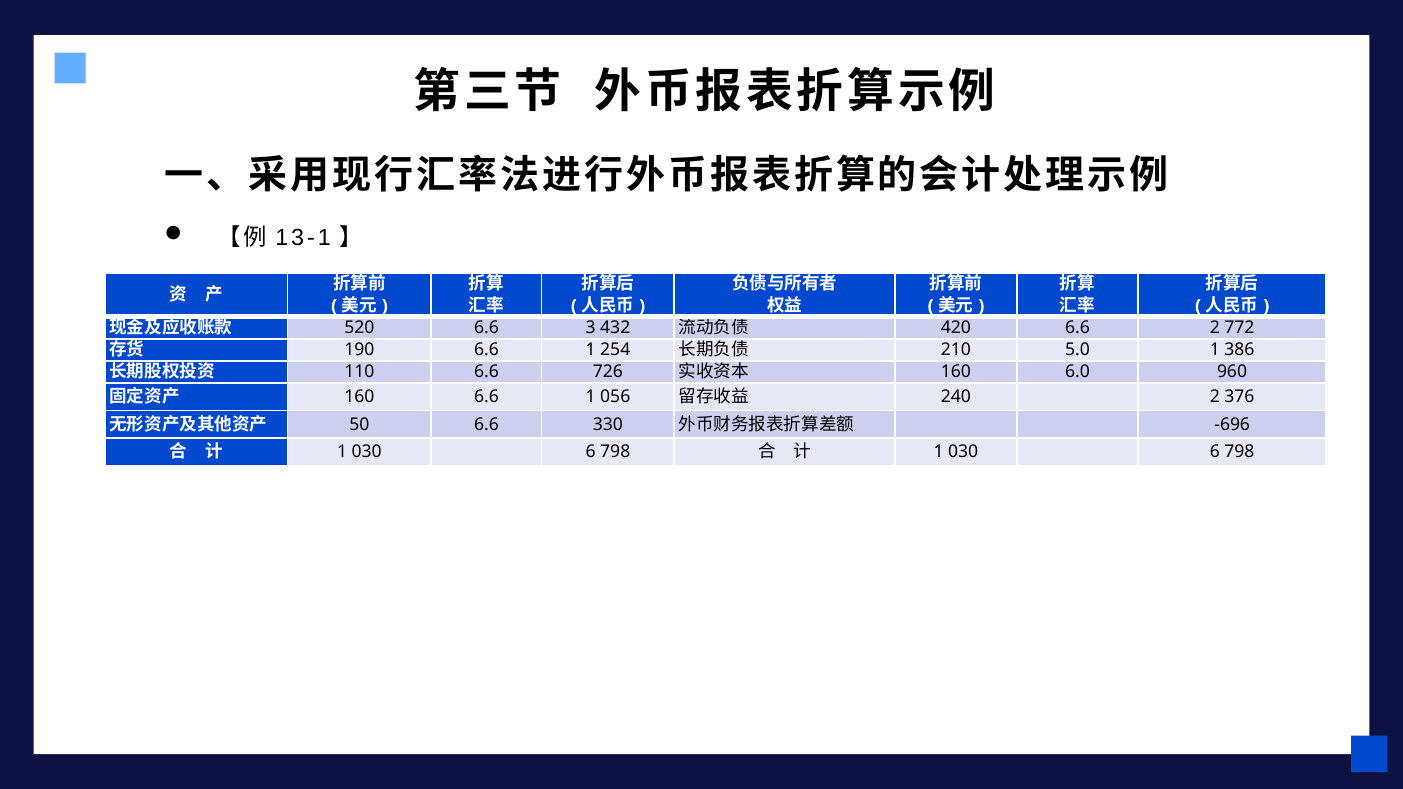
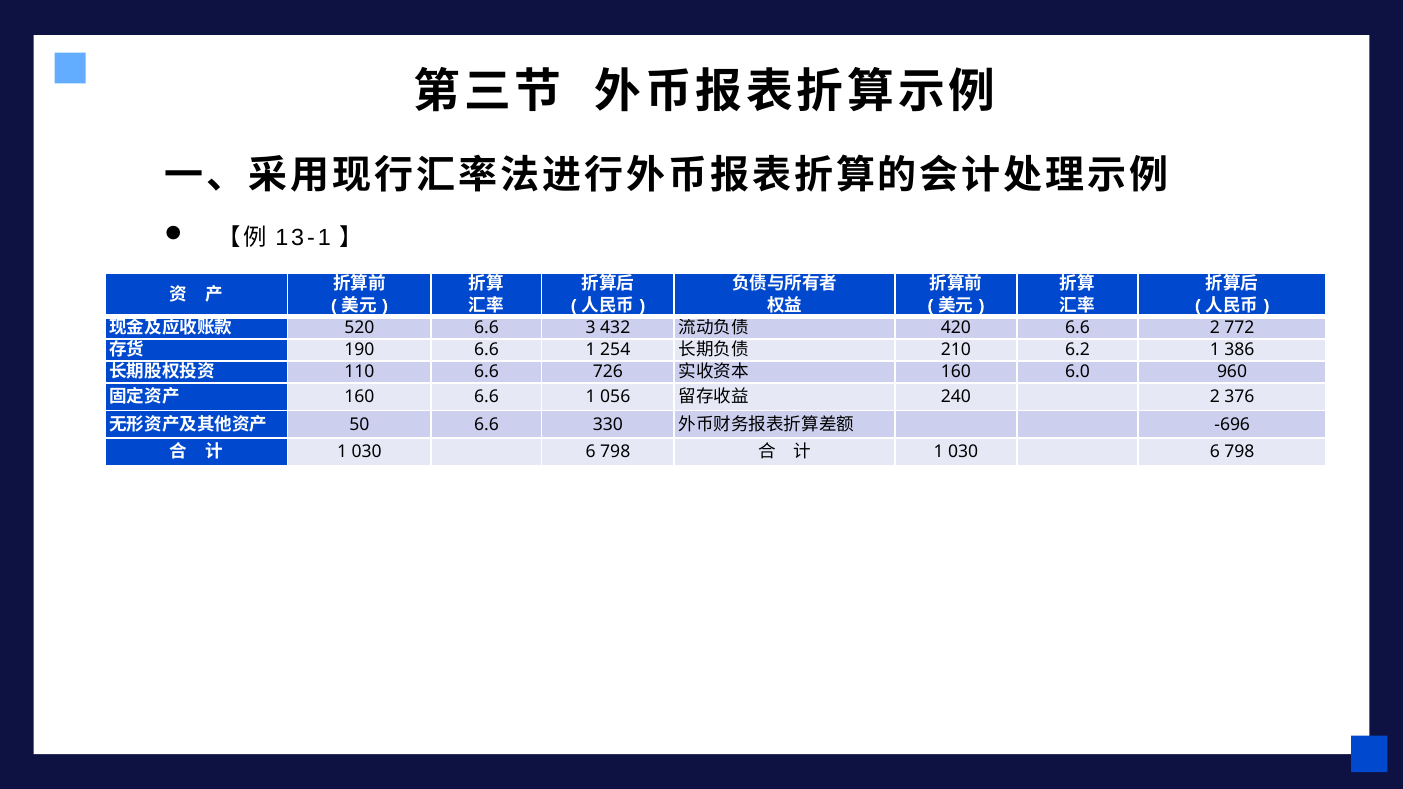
5.0: 5.0 -> 6.2
